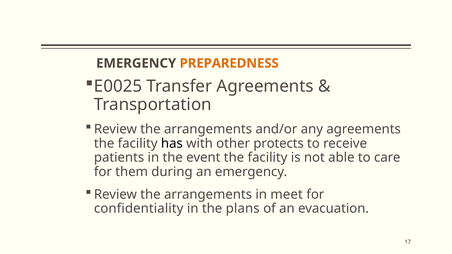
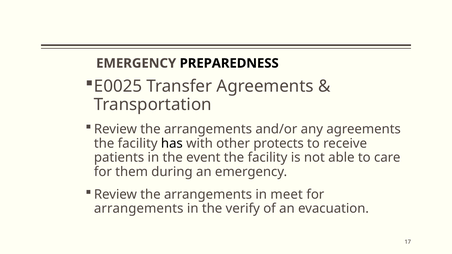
PREPAREDNESS colour: orange -> black
confidentiality at (139, 209): confidentiality -> arrangements
plans: plans -> verify
